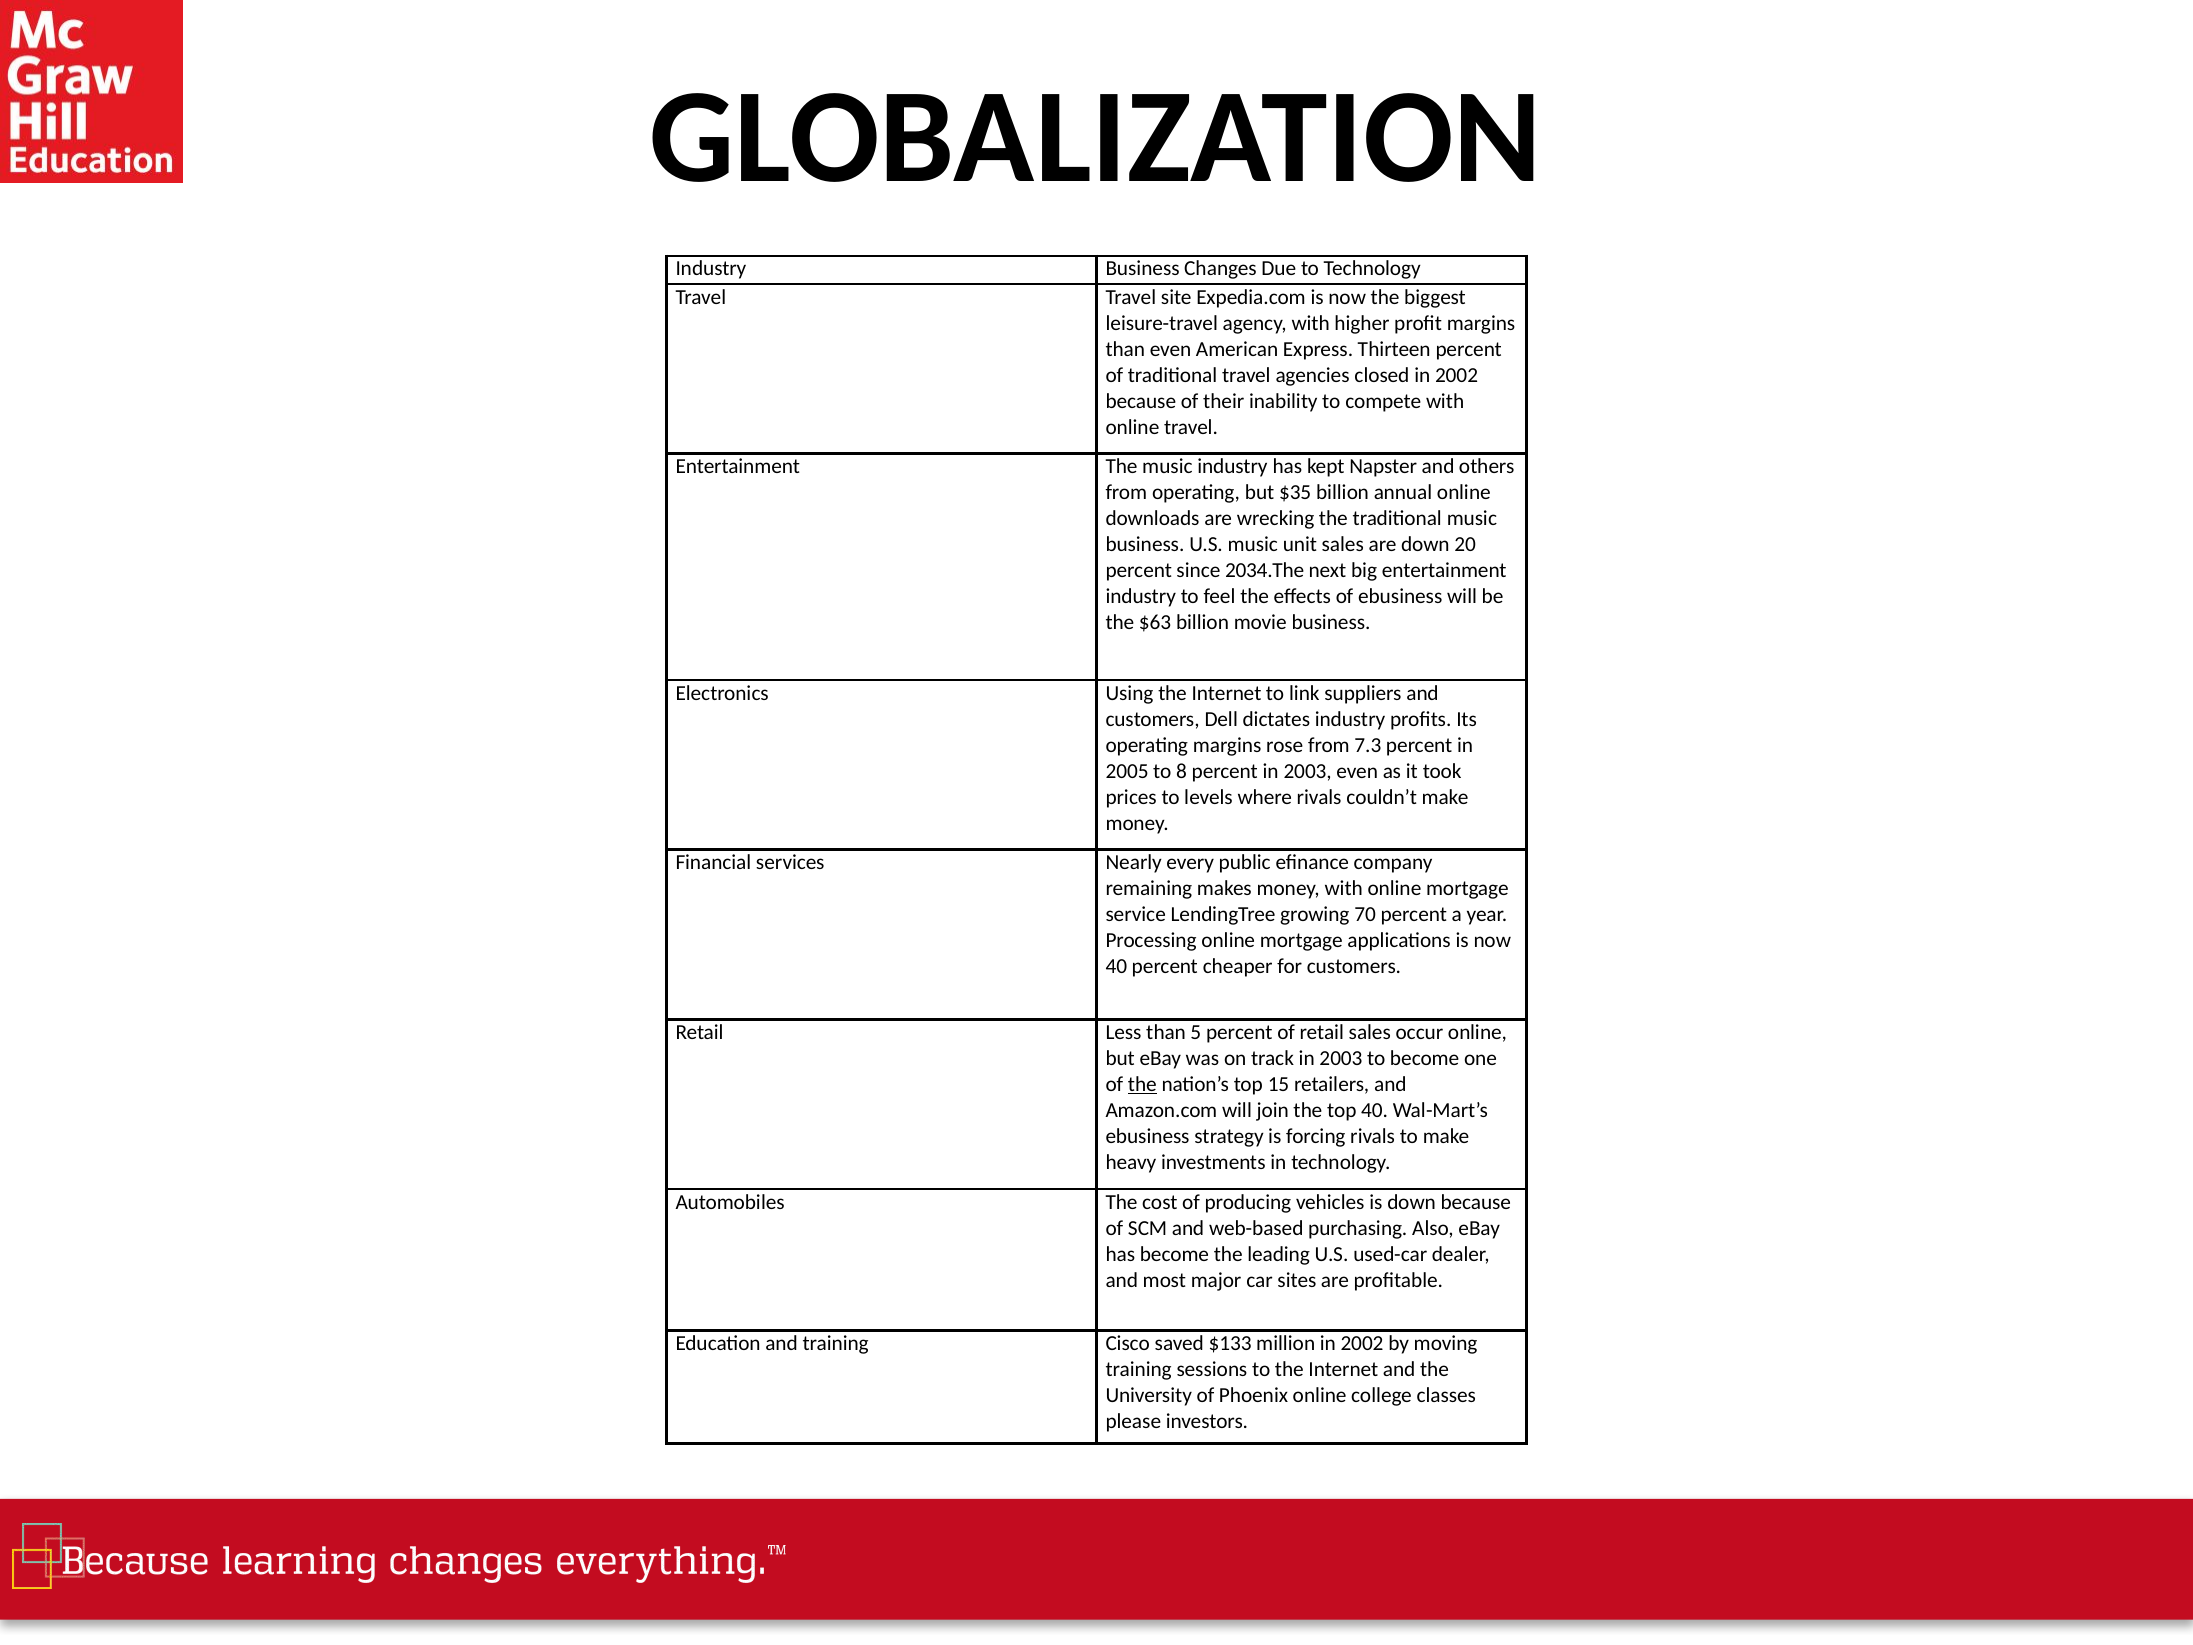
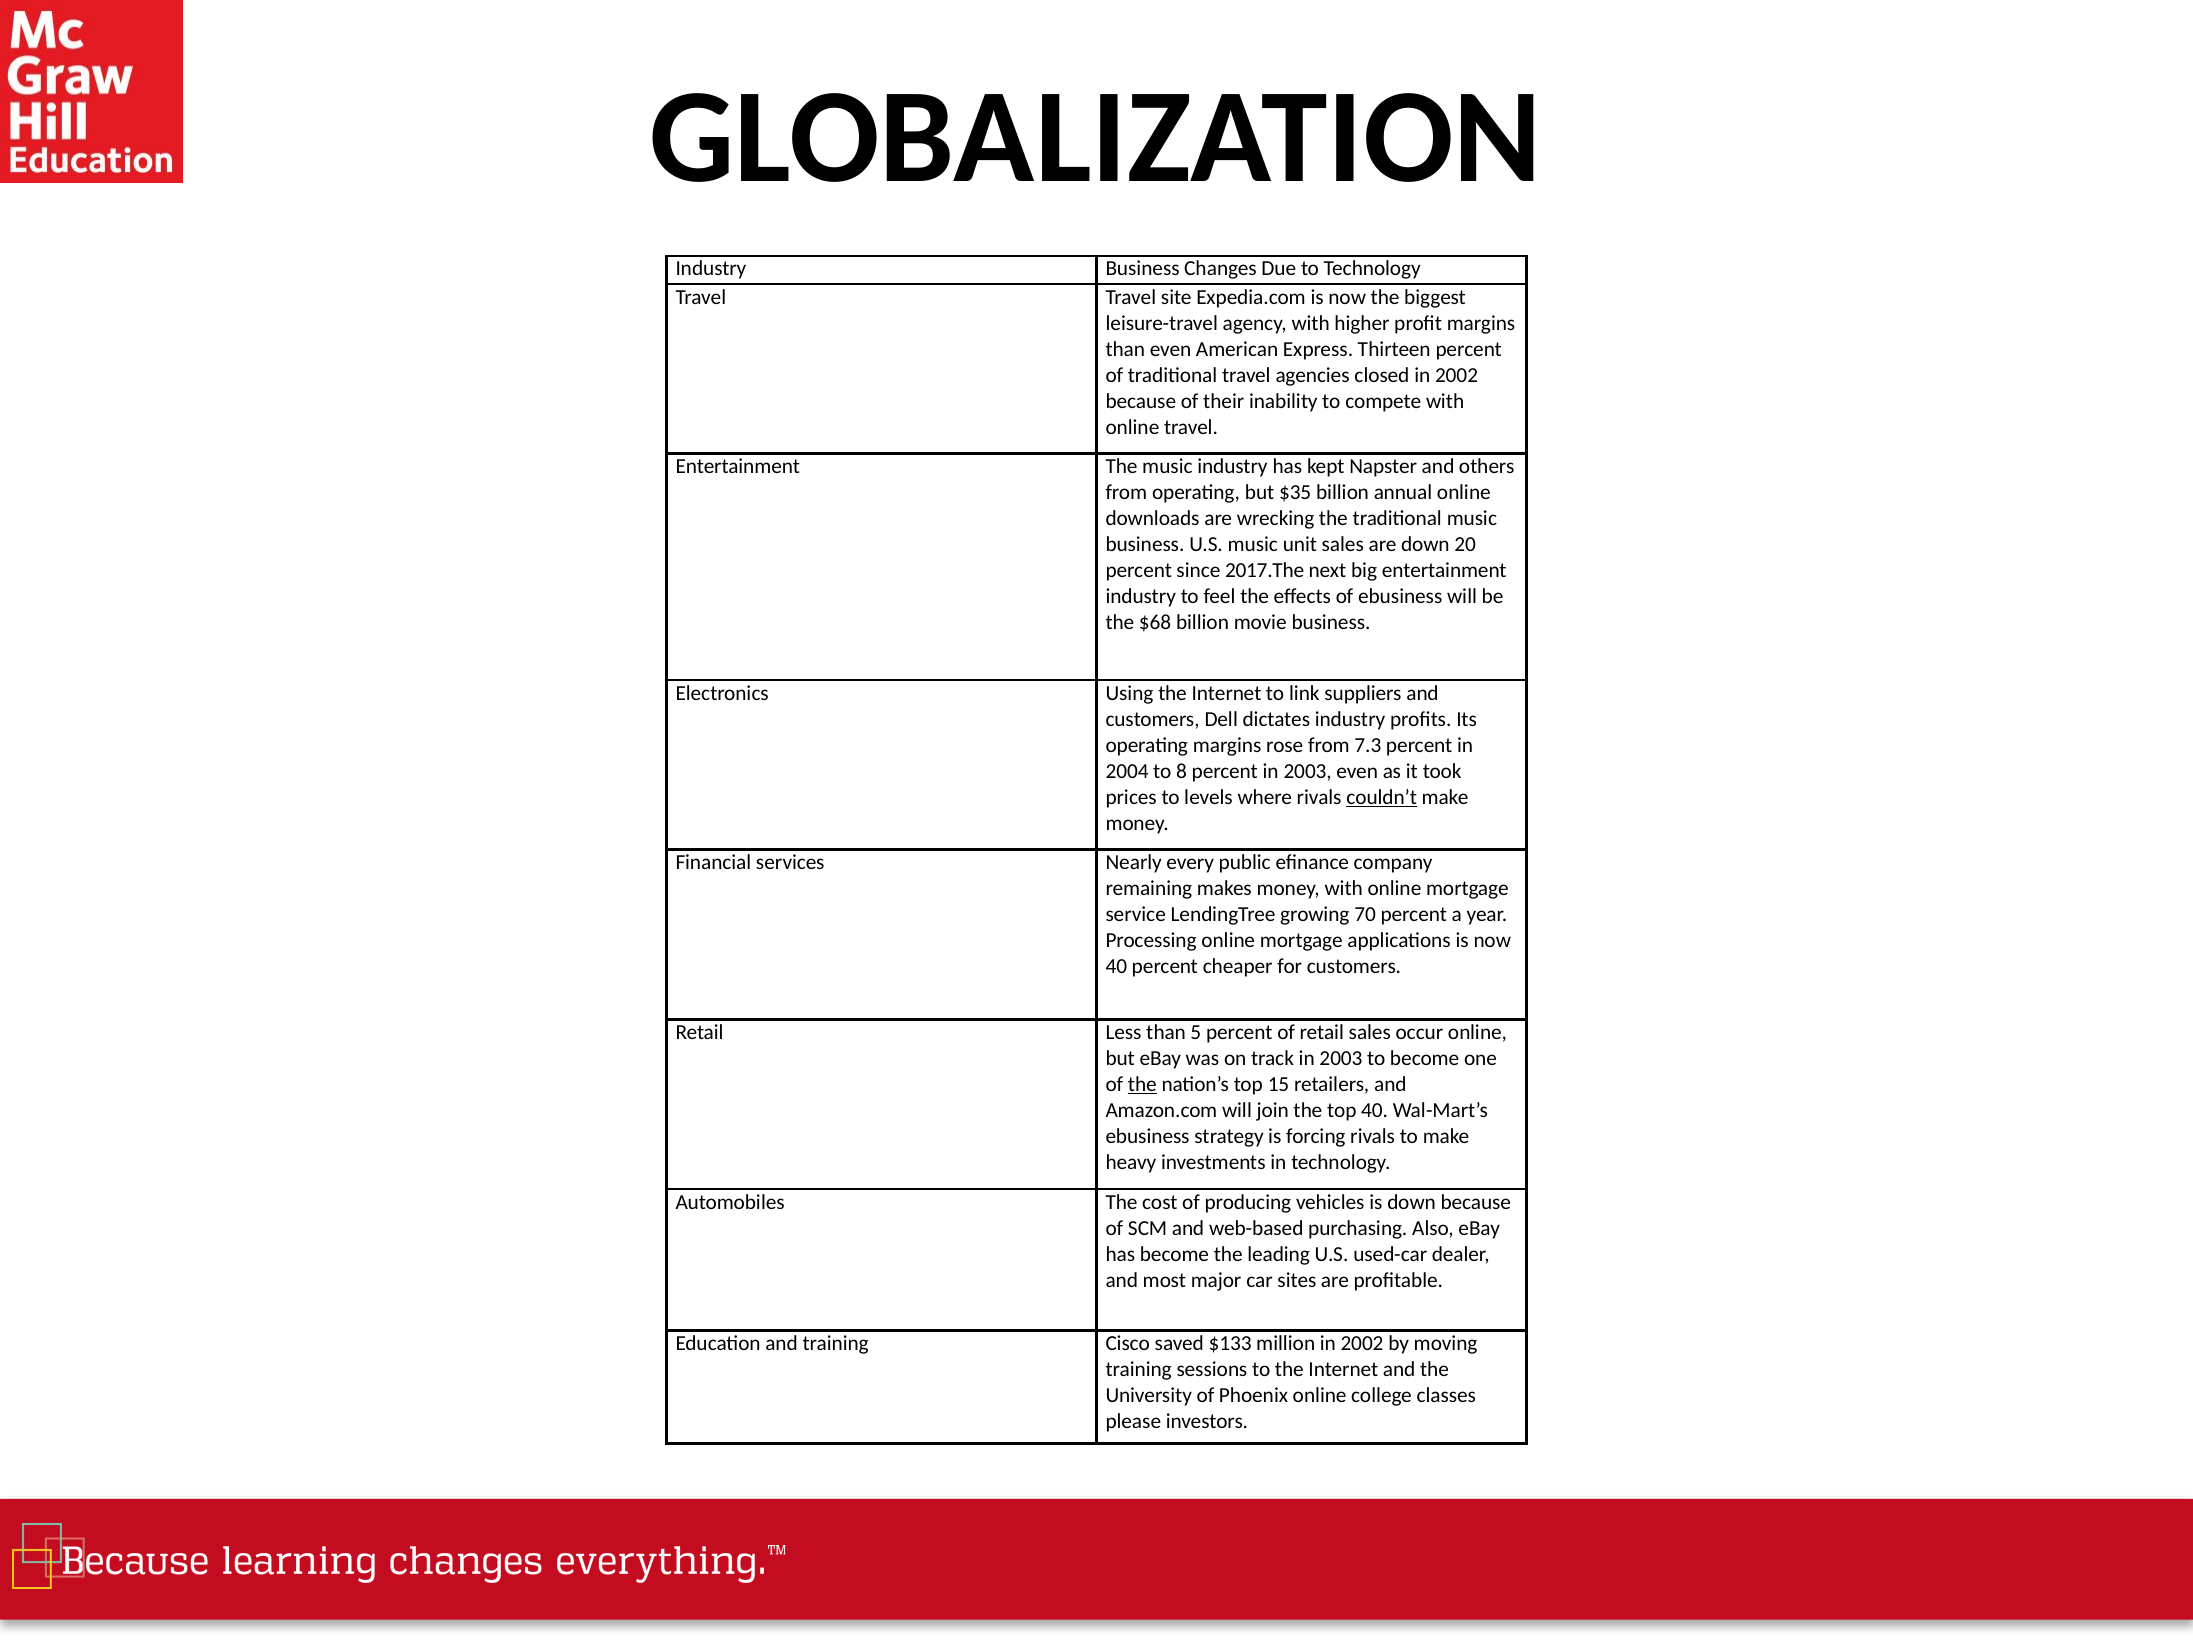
2034.The: 2034.The -> 2017.The
$63: $63 -> $68
2005: 2005 -> 2004
couldn’t underline: none -> present
